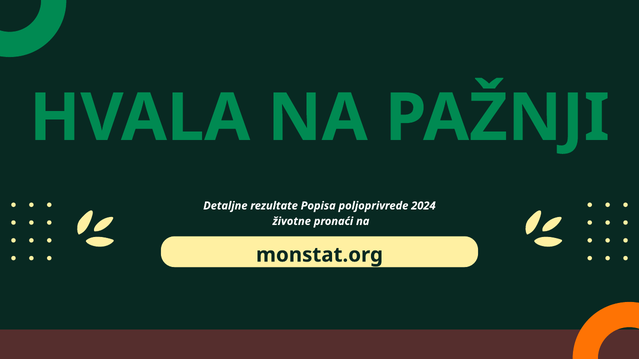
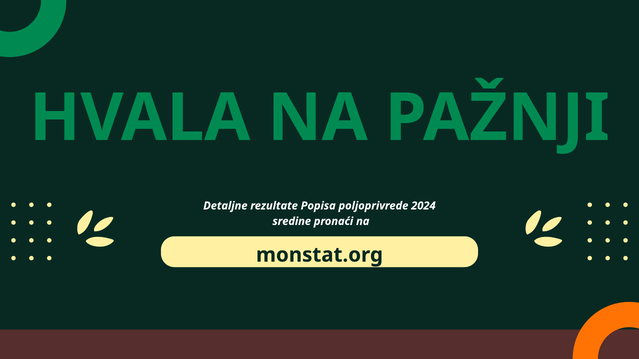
životne: životne -> sredine
